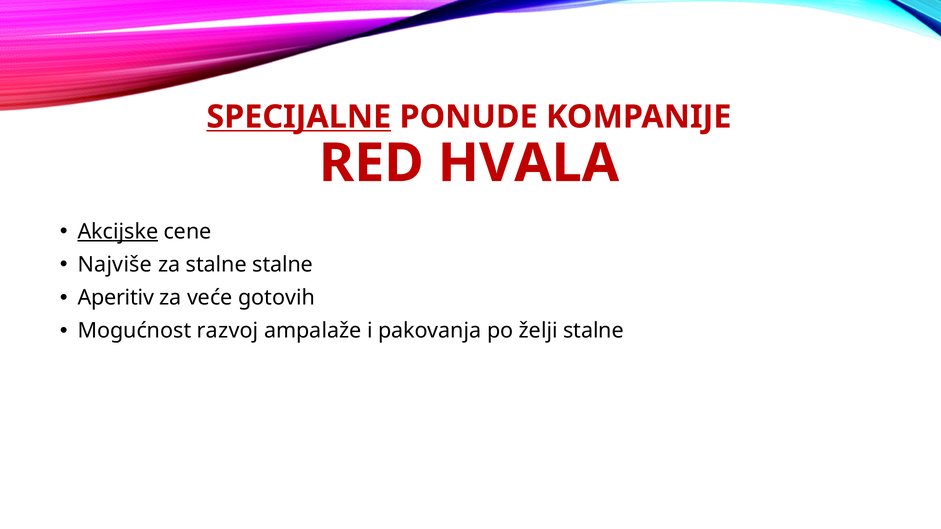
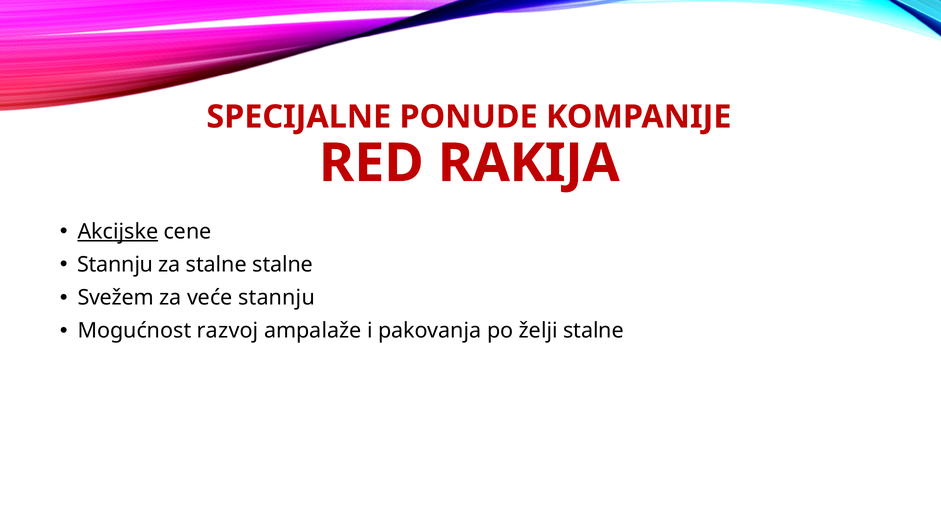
SPECIJALNE underline: present -> none
HVALA: HVALA -> RAKIJA
Najviše at (115, 265): Najviše -> Stannju
Aperitiv: Aperitiv -> Svežem
veće gotovih: gotovih -> stannju
